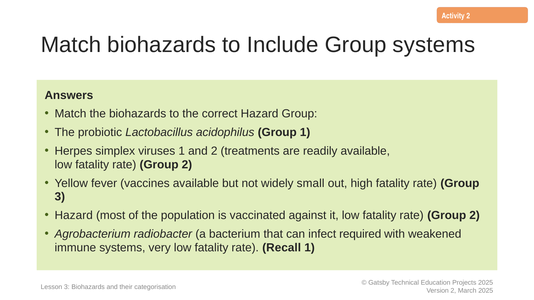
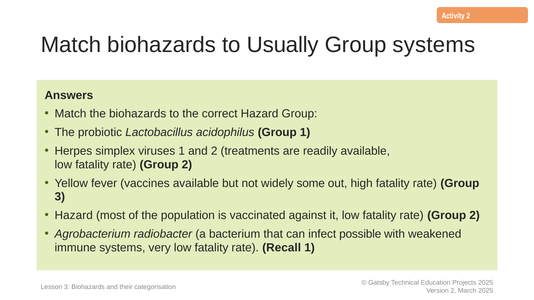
Include: Include -> Usually
small: small -> some
required: required -> possible
